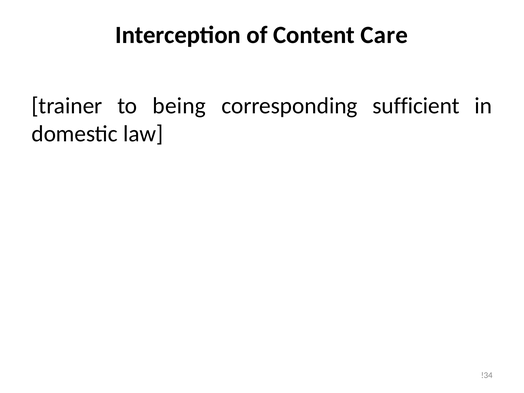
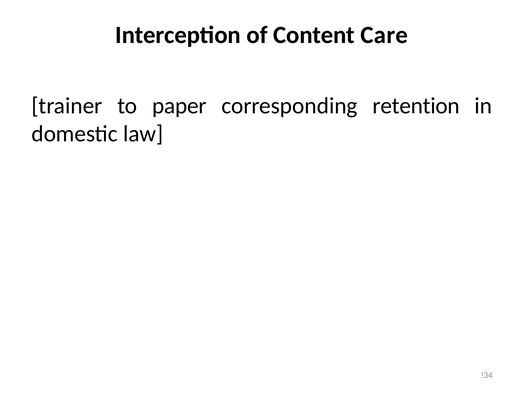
being: being -> paper
sufficient: sufficient -> retention
